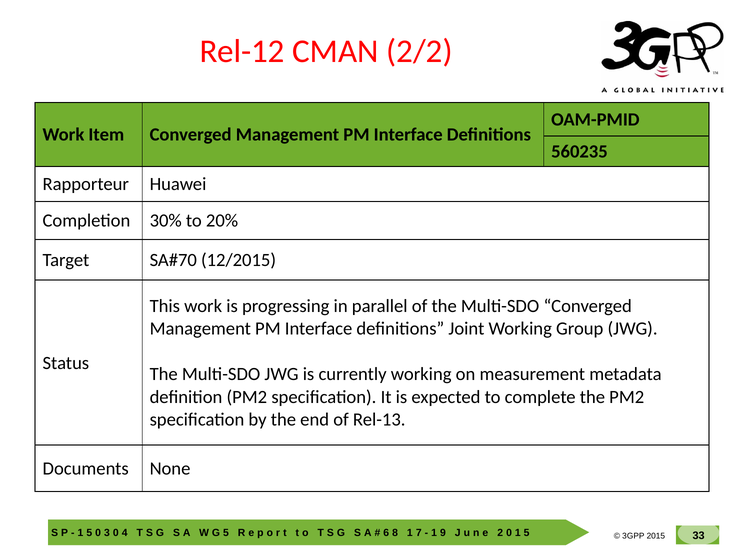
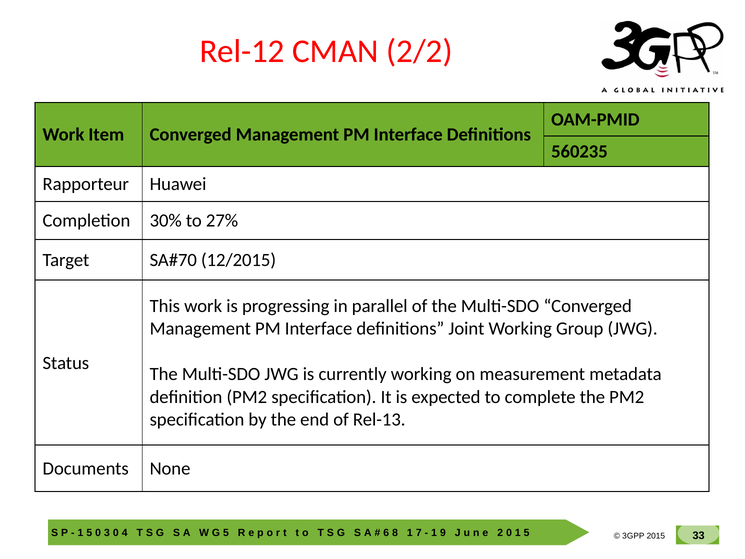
20%: 20% -> 27%
